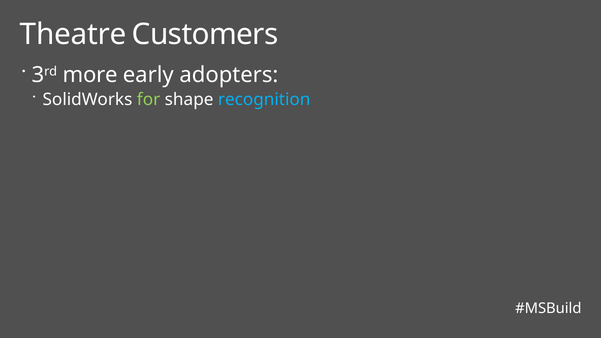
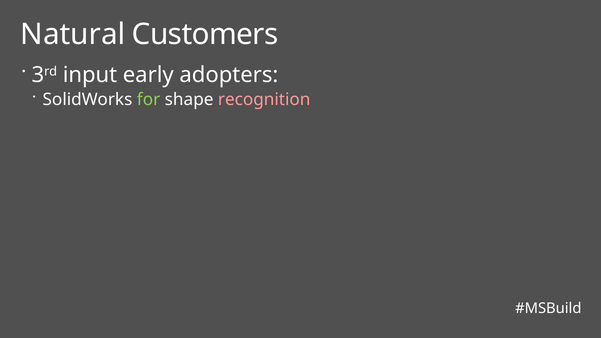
Theatre: Theatre -> Natural
more: more -> input
recognition colour: light blue -> pink
